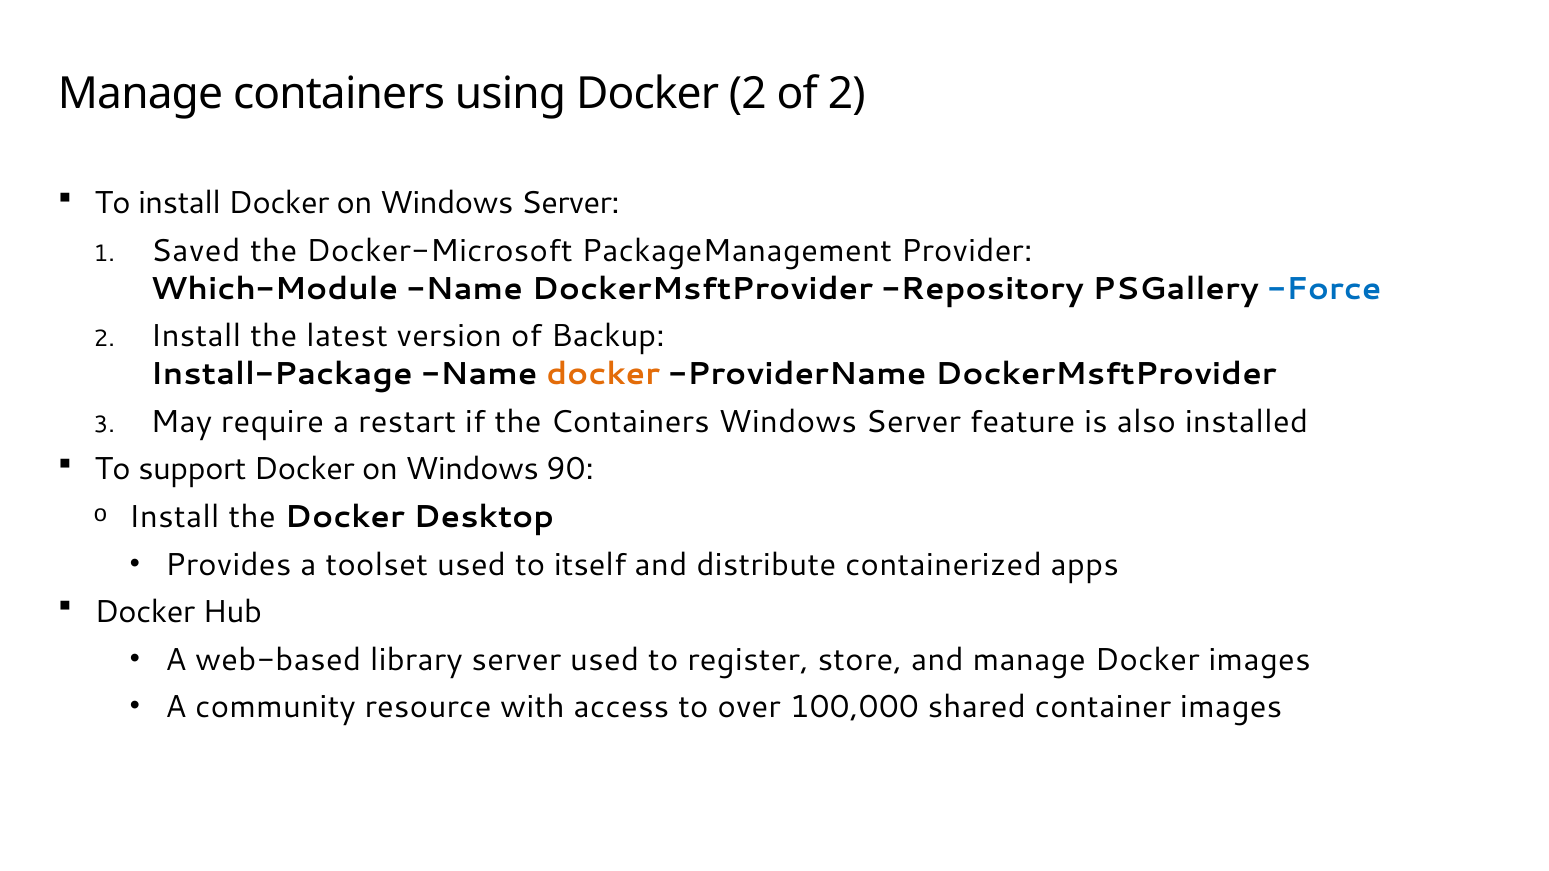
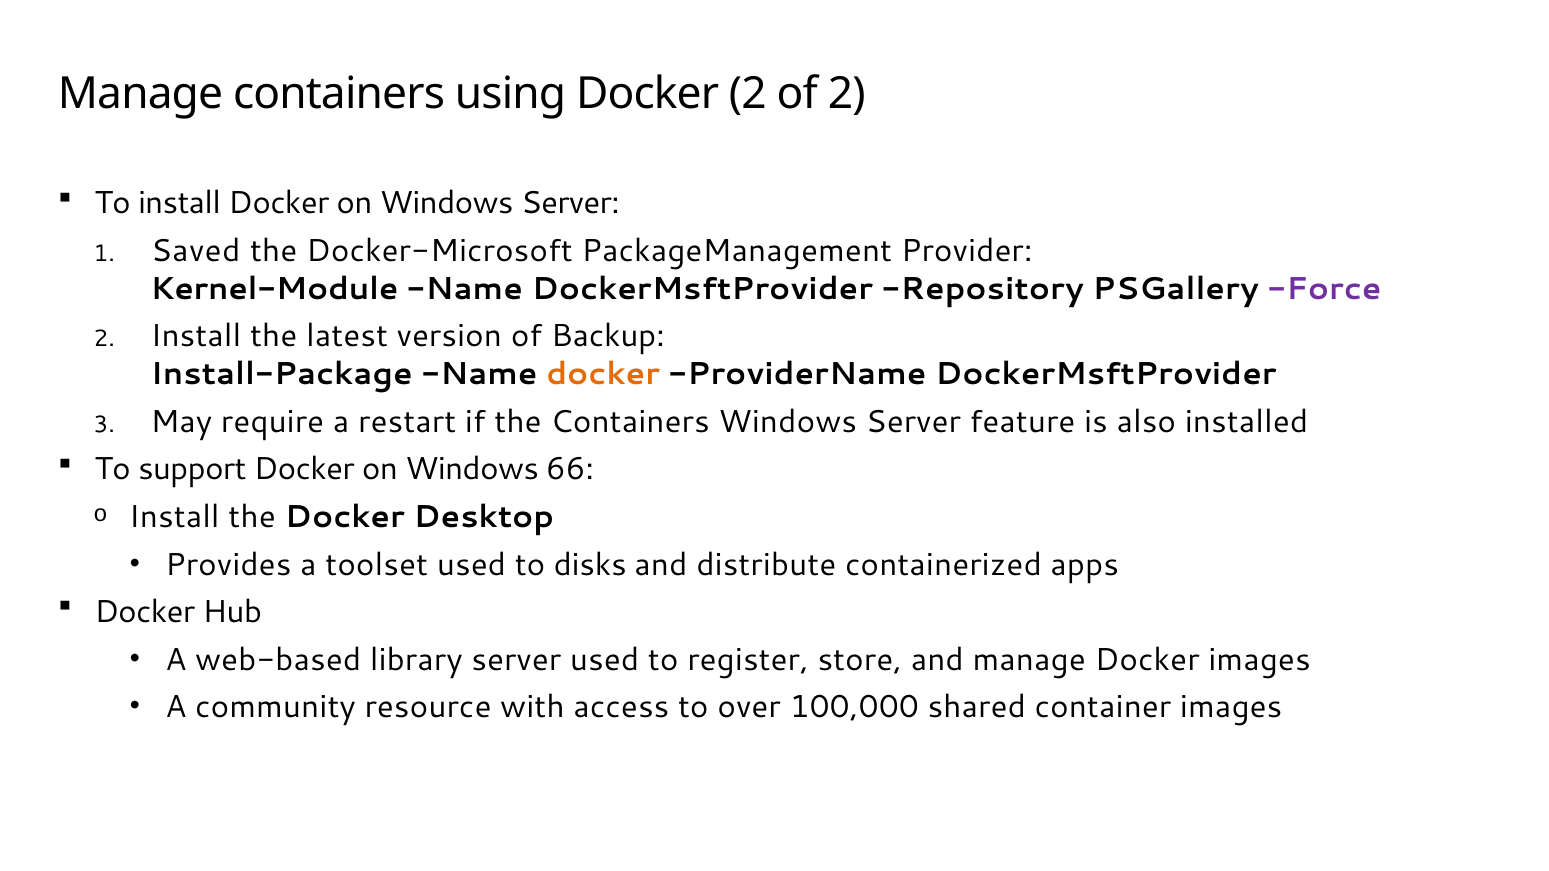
Which-Module: Which-Module -> Kernel-Module
Force colour: blue -> purple
90: 90 -> 66
itself: itself -> disks
